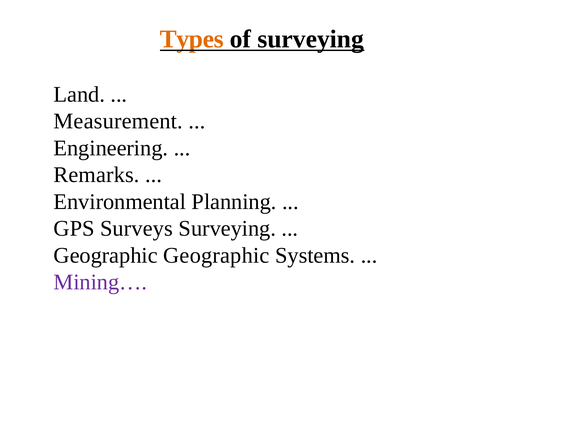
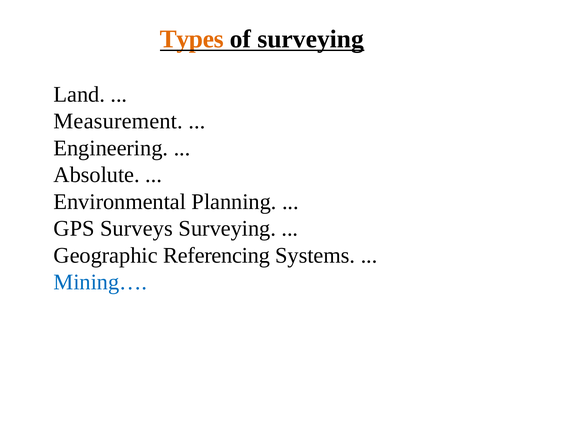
Remarks: Remarks -> Absolute
Geographic Geographic: Geographic -> Referencing
Mining… colour: purple -> blue
